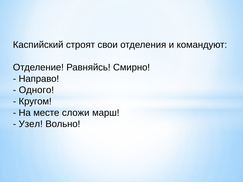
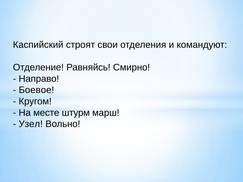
Одного: Одного -> Боевое
сложи: сложи -> штурм
